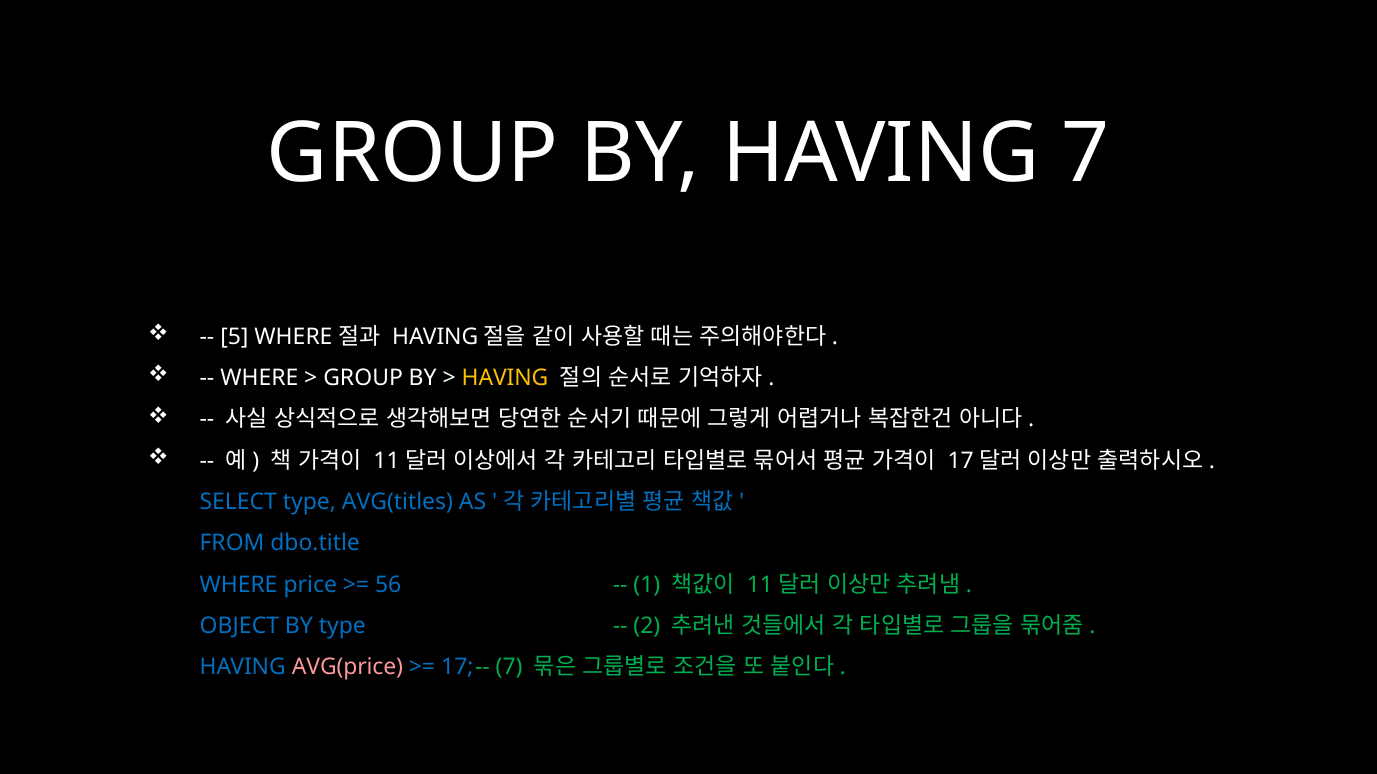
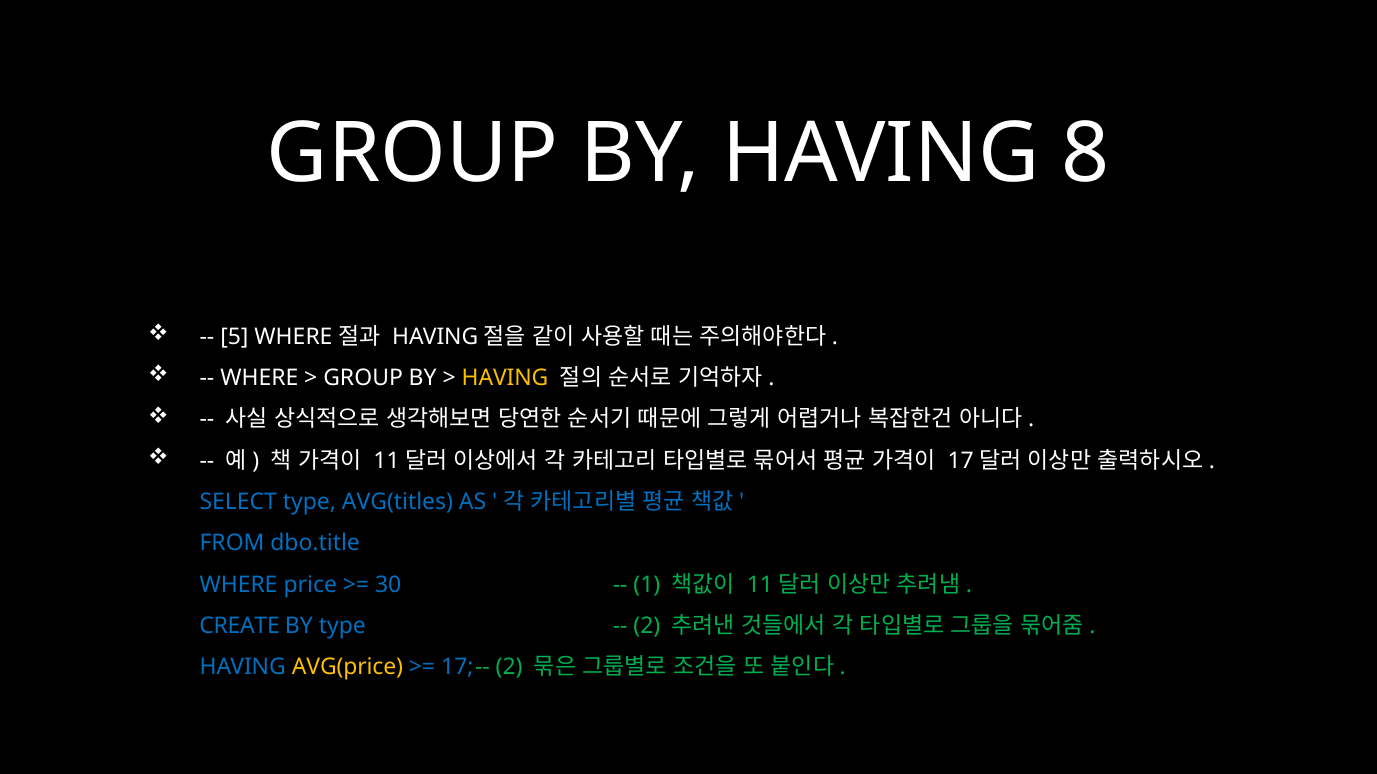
HAVING 7: 7 -> 8
56: 56 -> 30
OBJECT: OBJECT -> CREATE
AVG(price colour: pink -> yellow
7 at (509, 668): 7 -> 2
